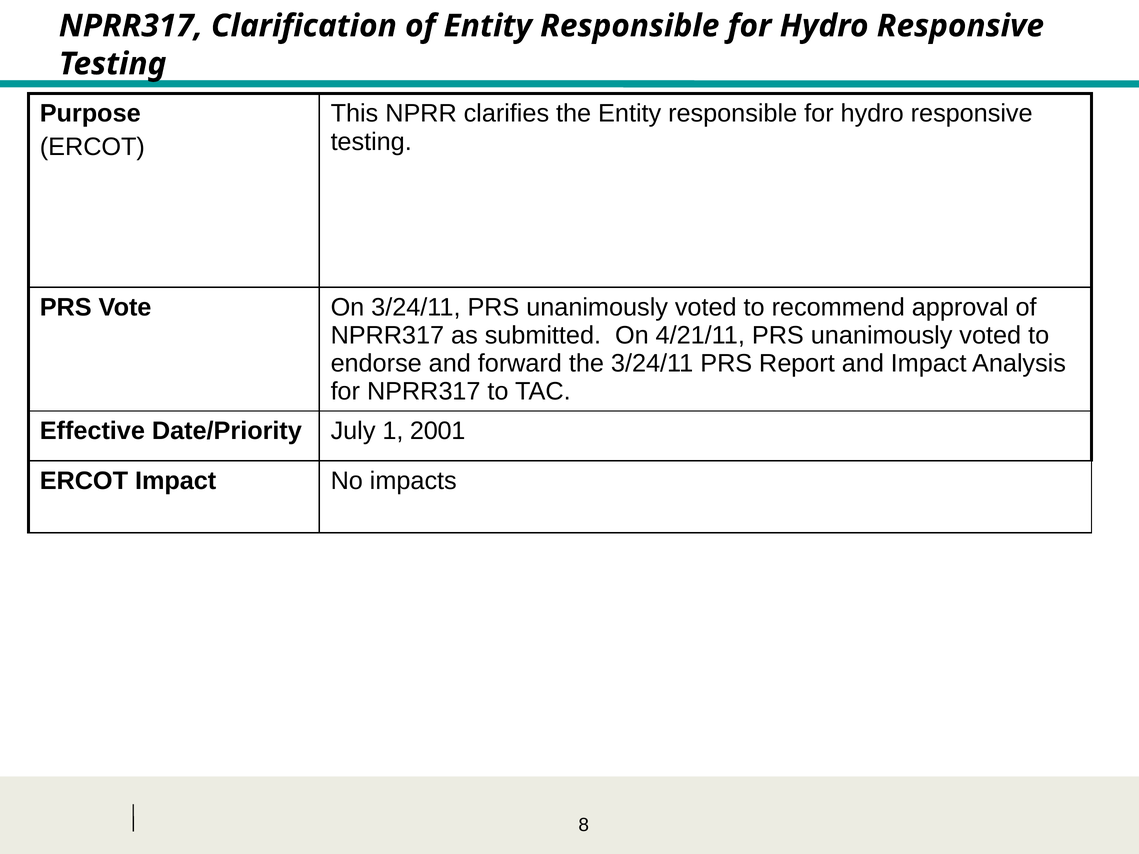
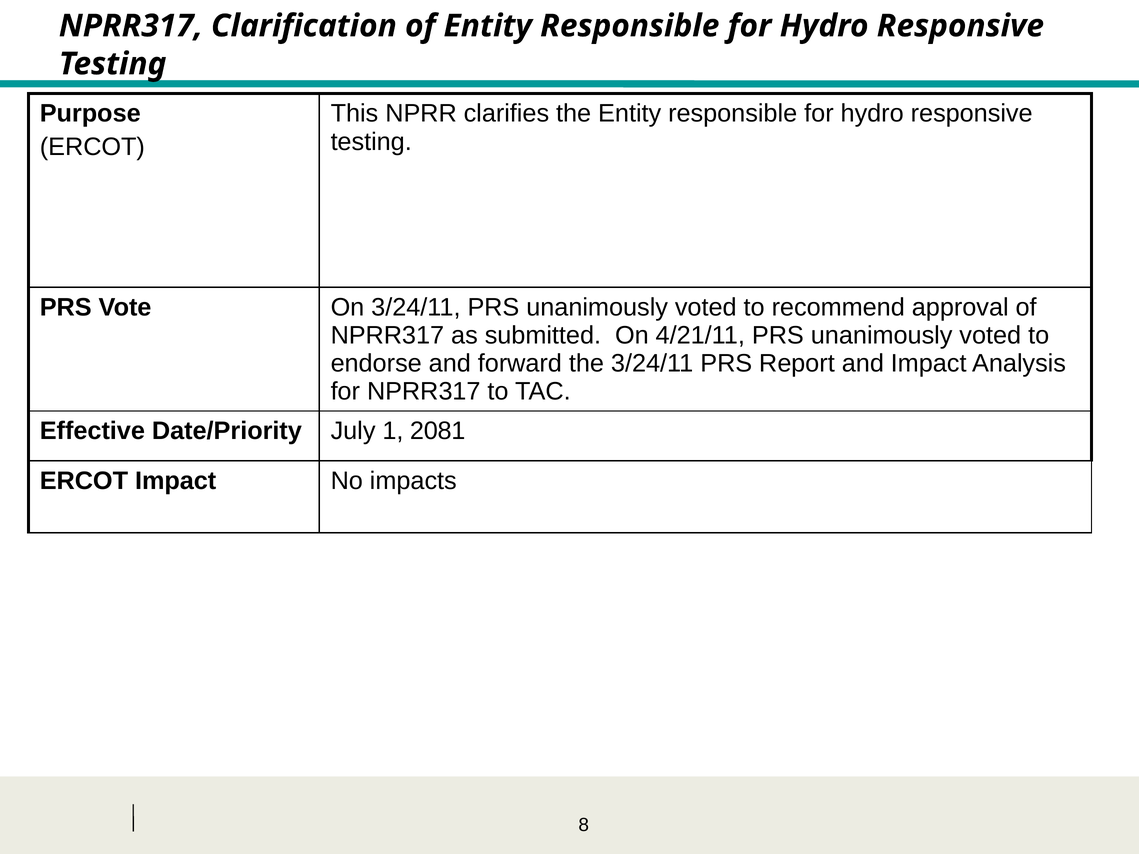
2001: 2001 -> 2081
